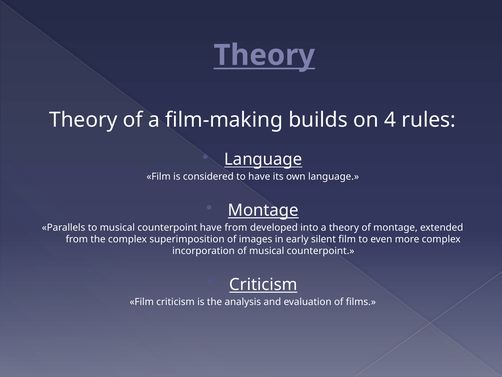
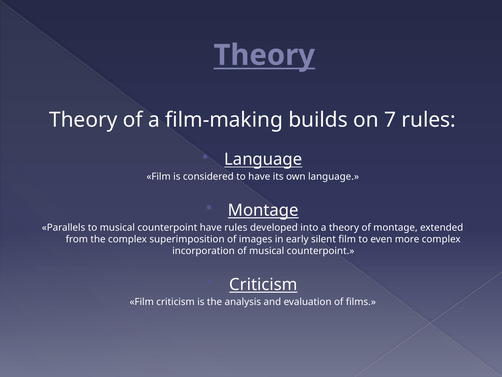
4: 4 -> 7
have from: from -> rules
